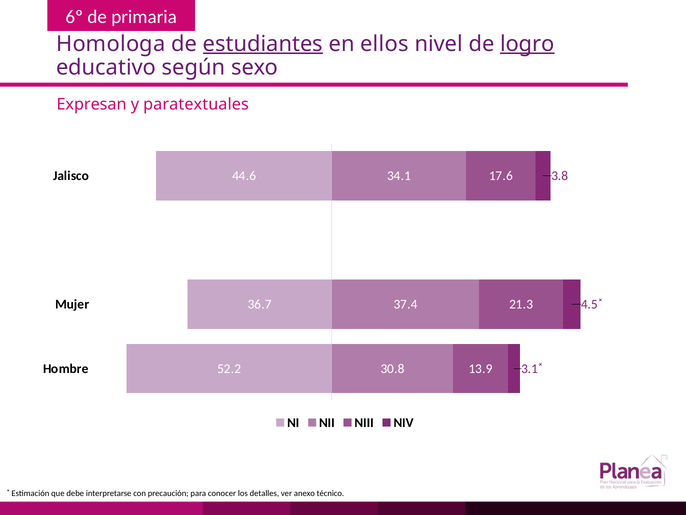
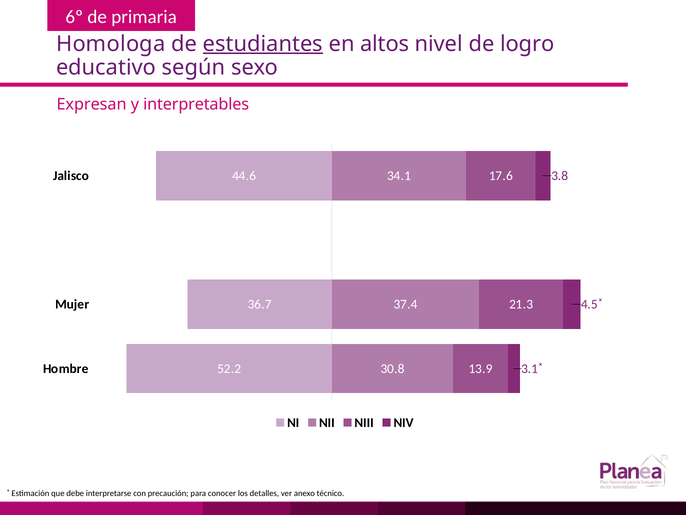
ellos: ellos -> altos
logro underline: present -> none
paratextuales: paratextuales -> interpretables
